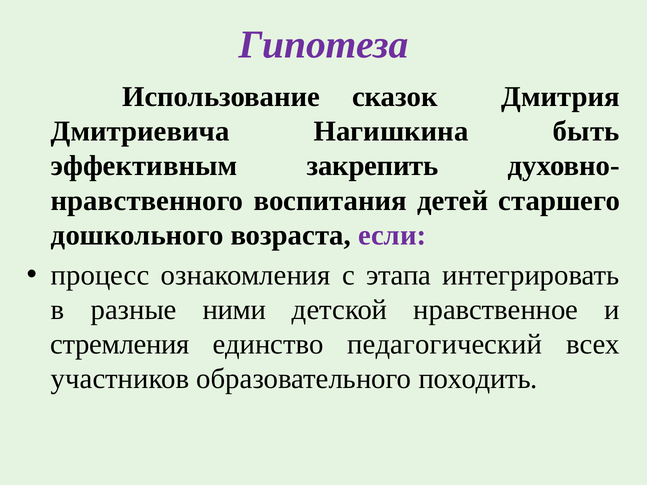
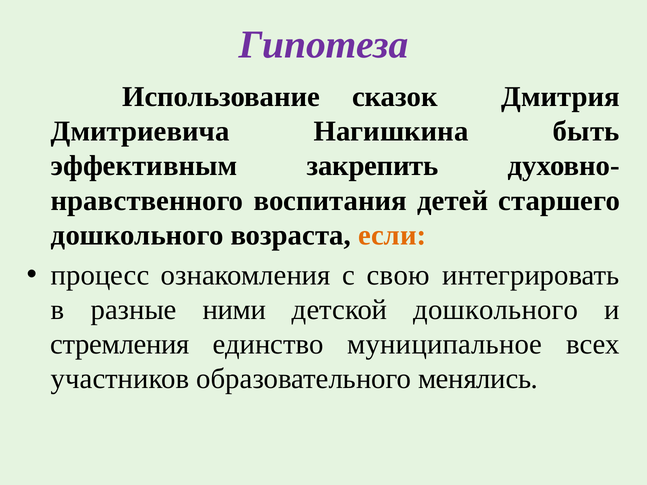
если colour: purple -> orange
этапа: этапа -> свою
детской нравственное: нравственное -> дошкольного
педагогический: педагогический -> муниципальное
походить: походить -> менялись
